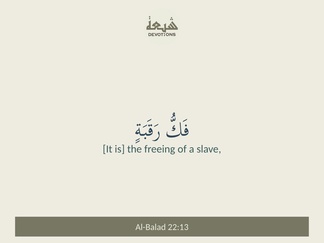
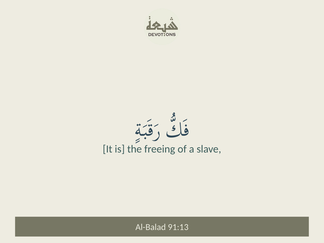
22:13: 22:13 -> 91:13
